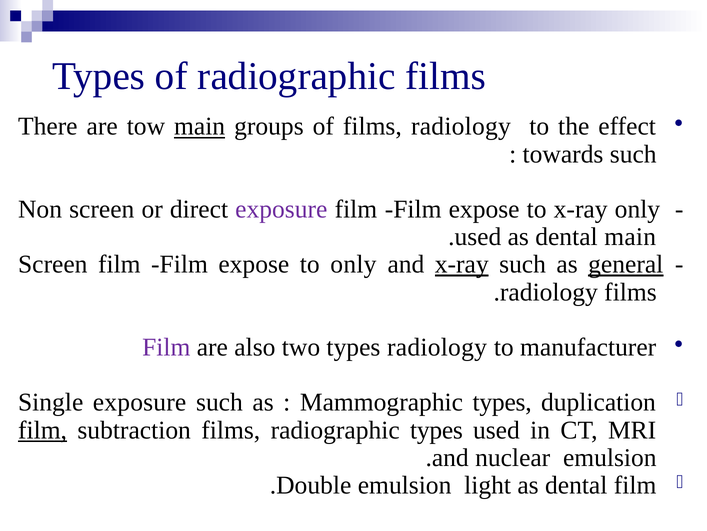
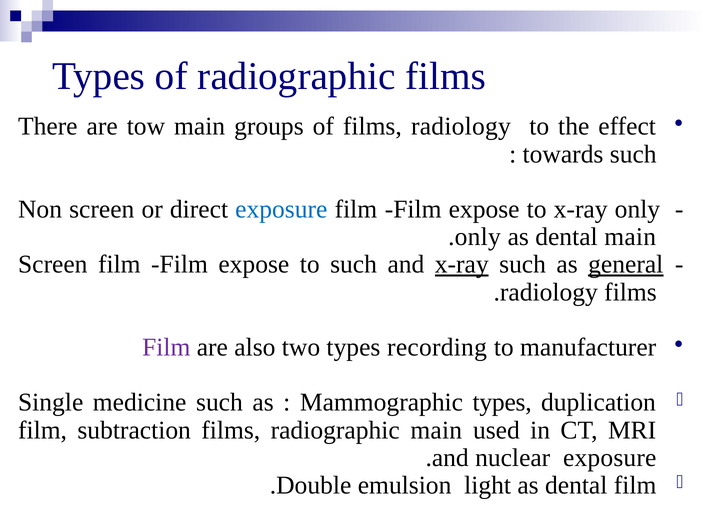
main at (200, 126) underline: present -> none
exposure at (281, 209) colour: purple -> blue
used at (478, 237): used -> only
to only: only -> such
types radiology: radiology -> recording
Single exposure: exposure -> medicine
film at (43, 429) underline: present -> none
radiographic types: types -> main
nuclear emulsion: emulsion -> exposure
